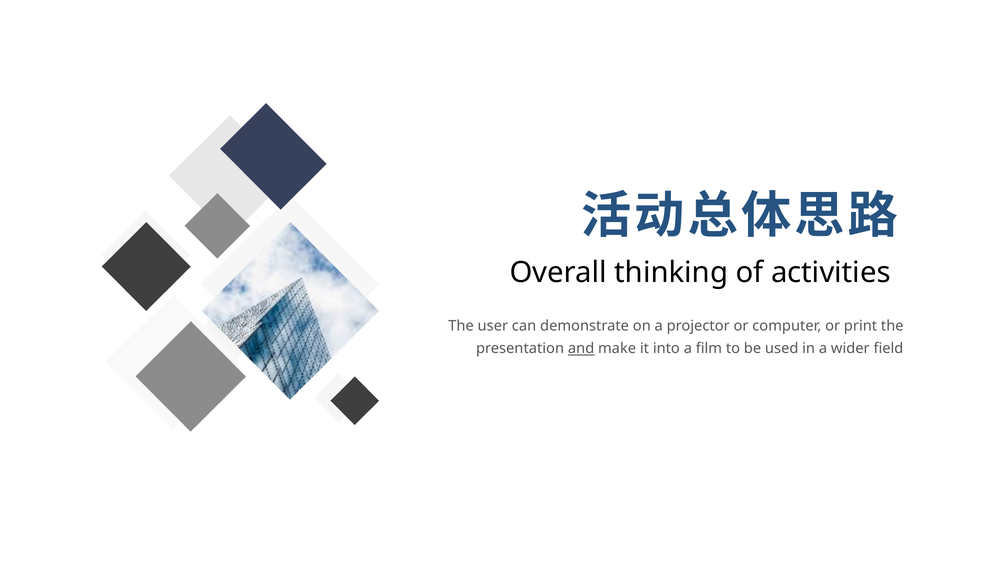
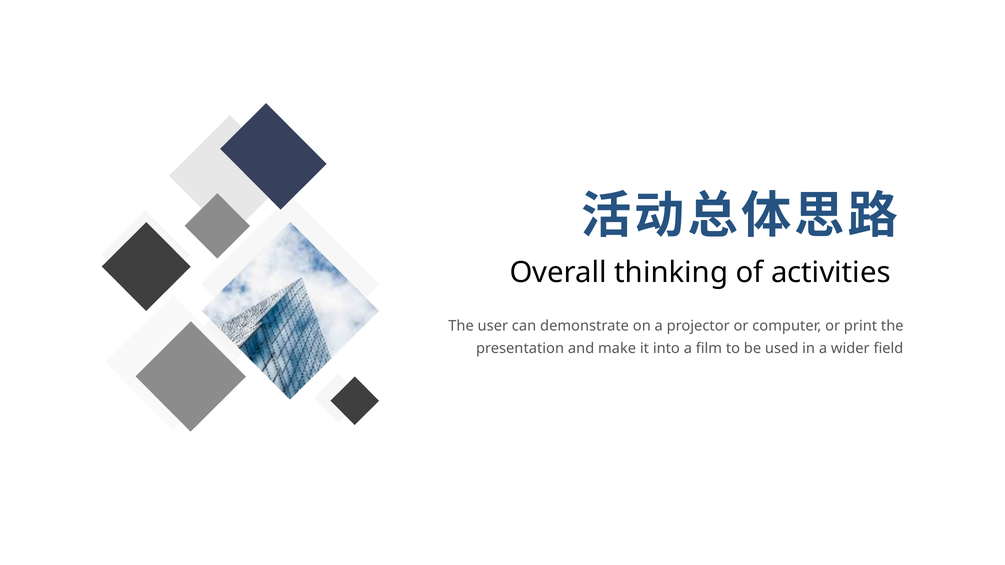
and underline: present -> none
